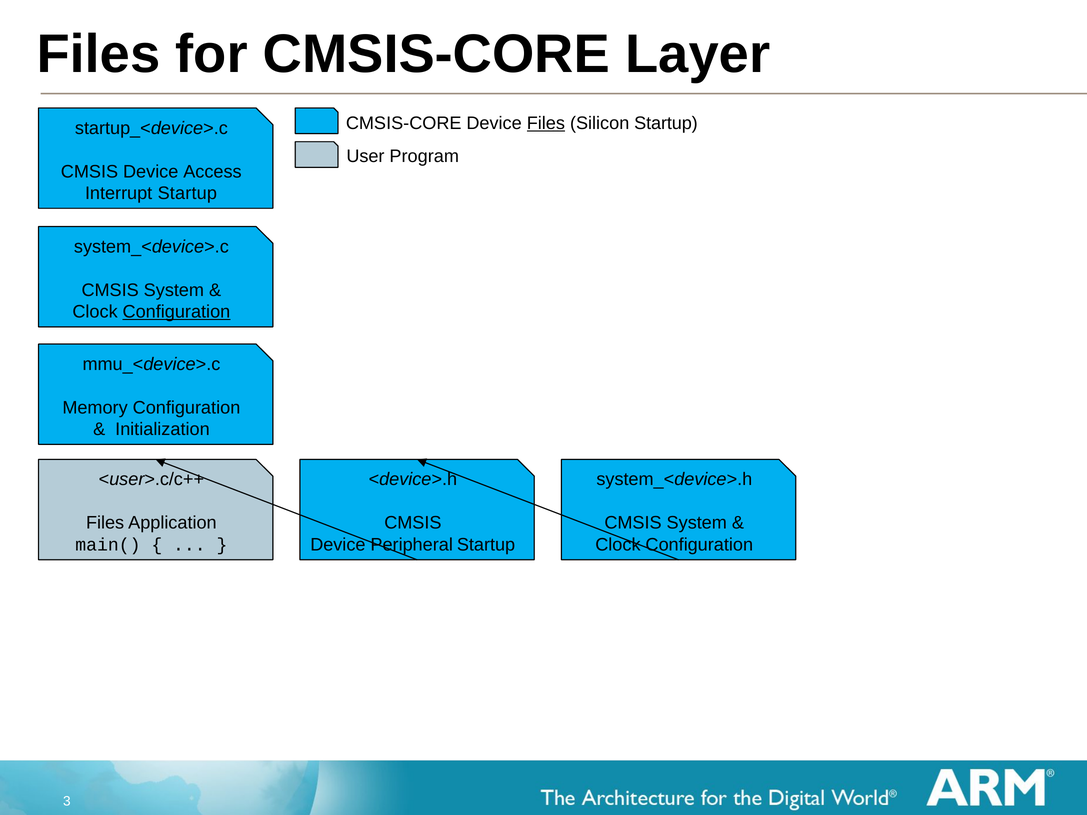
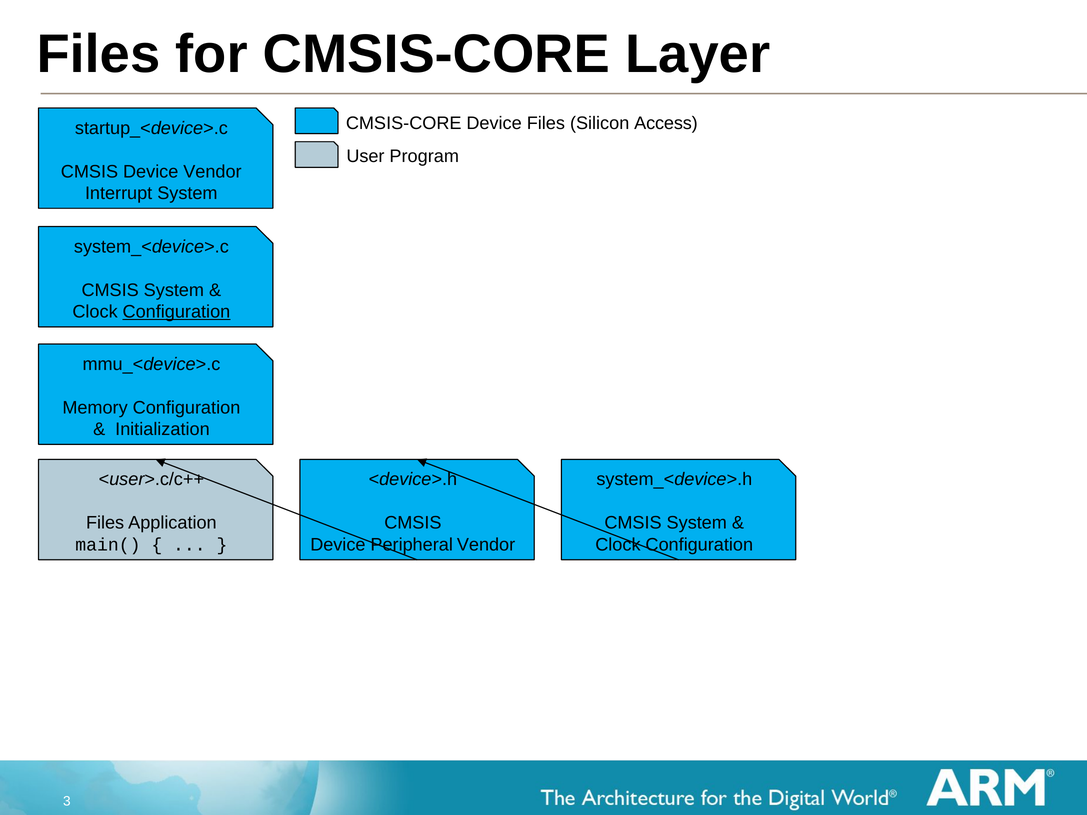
Files at (546, 123) underline: present -> none
Silicon Startup: Startup -> Access
Device Access: Access -> Vendor
Interrupt Startup: Startup -> System
Peripheral Startup: Startup -> Vendor
